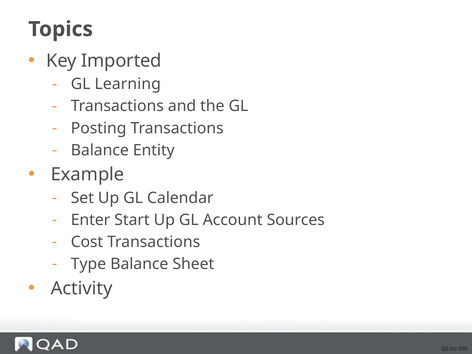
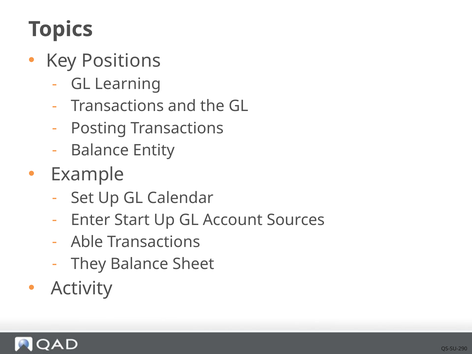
Imported: Imported -> Positions
Cost: Cost -> Able
Type: Type -> They
